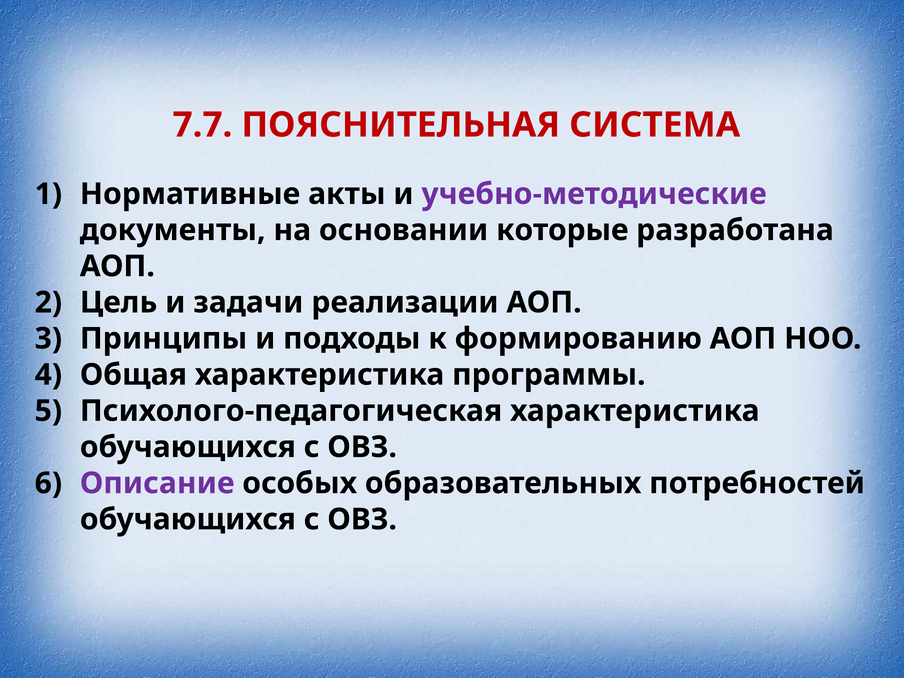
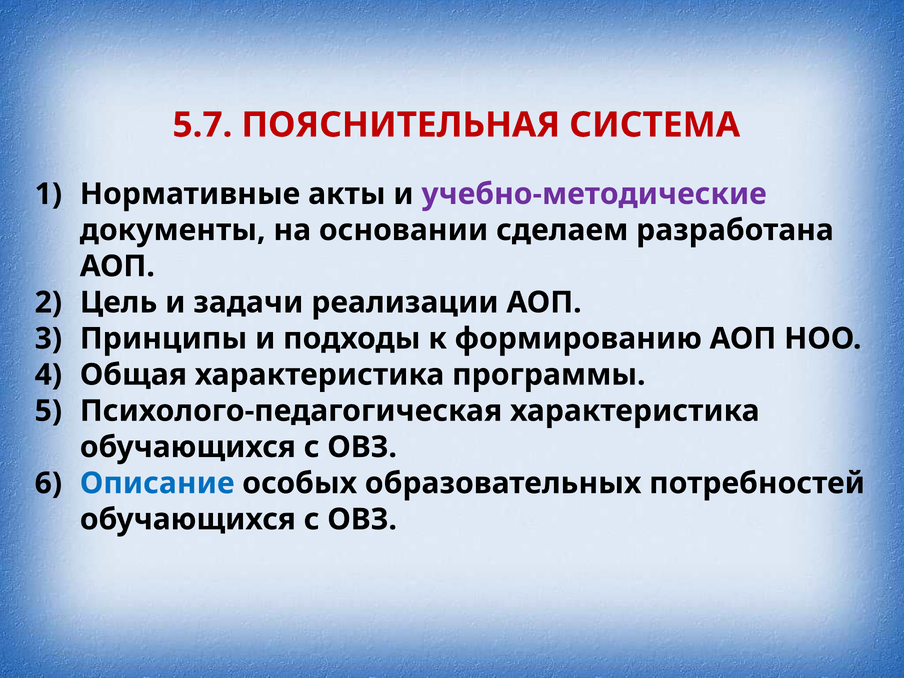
7.7: 7.7 -> 5.7
которые: которые -> сделаем
Описание colour: purple -> blue
